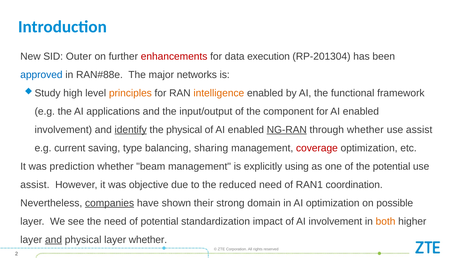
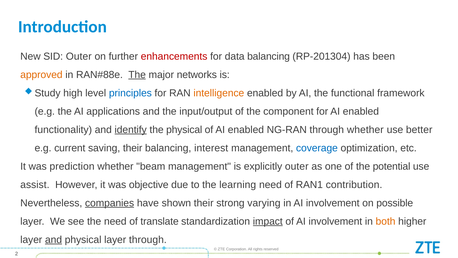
data execution: execution -> balancing
approved colour: blue -> orange
The at (137, 75) underline: none -> present
principles colour: orange -> blue
involvement at (63, 130): involvement -> functionality
NG-RAN underline: present -> none
assist at (419, 130): assist -> better
saving type: type -> their
sharing: sharing -> interest
coverage colour: red -> blue
explicitly using: using -> outer
reduced: reduced -> learning
RAN1 coordination: coordination -> contribution
domain: domain -> varying
in AI optimization: optimization -> involvement
of potential: potential -> translate
impact underline: none -> present
layer whether: whether -> through
